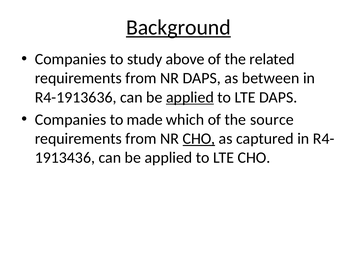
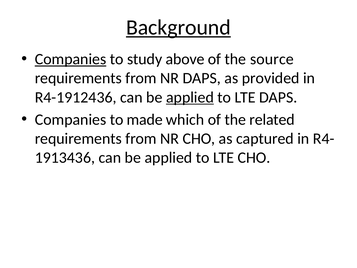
Companies at (71, 59) underline: none -> present
related: related -> source
between: between -> provided
R4-1913636: R4-1913636 -> R4-1912436
source: source -> related
CHO at (199, 138) underline: present -> none
